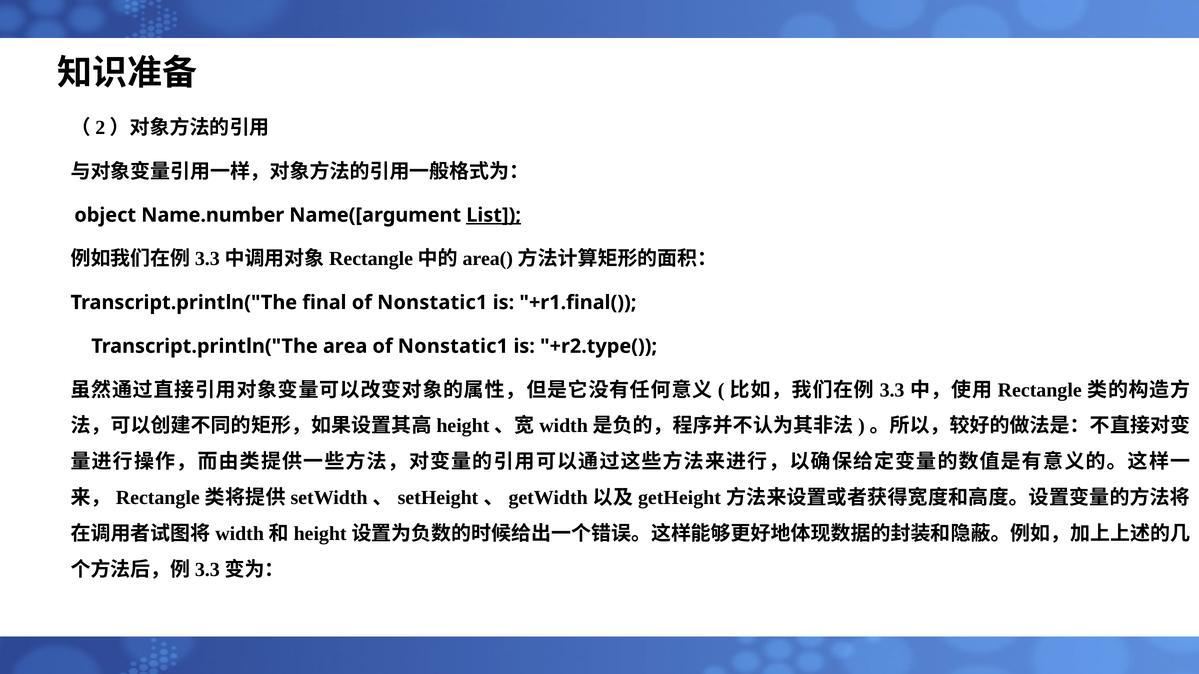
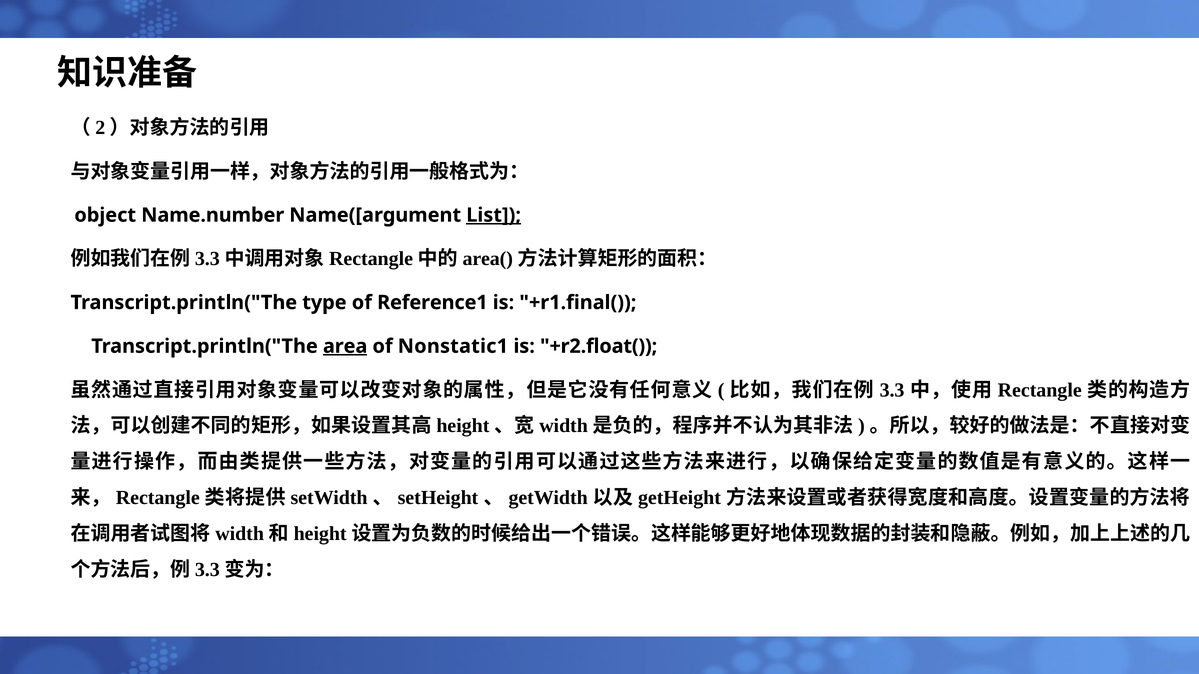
final: final -> type
Nonstatic1 at (432, 303): Nonstatic1 -> Reference1
area underline: none -> present
+r2.type(: +r2.type( -> +r2.float(
